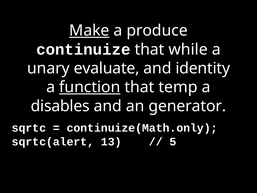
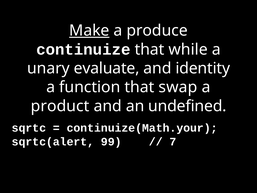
function underline: present -> none
temp: temp -> swap
disables: disables -> product
generator: generator -> undefined
continuize(Math.only: continuize(Math.only -> continuize(Math.your
13: 13 -> 99
5: 5 -> 7
